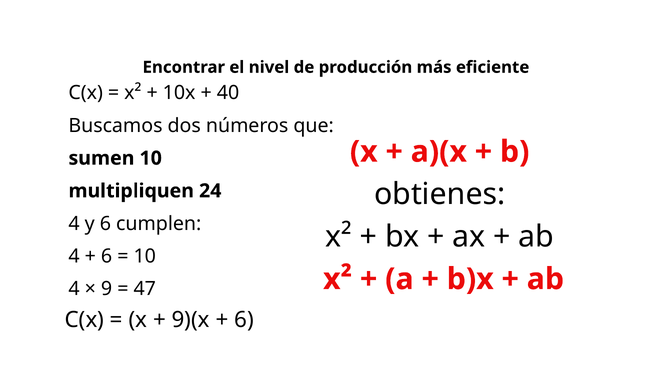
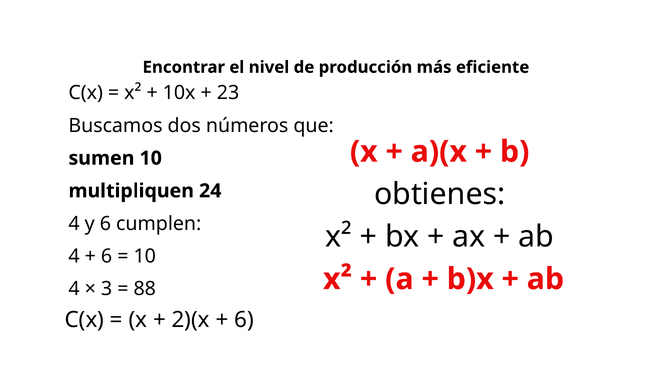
40: 40 -> 23
9: 9 -> 3
47: 47 -> 88
9)(x: 9)(x -> 2)(x
